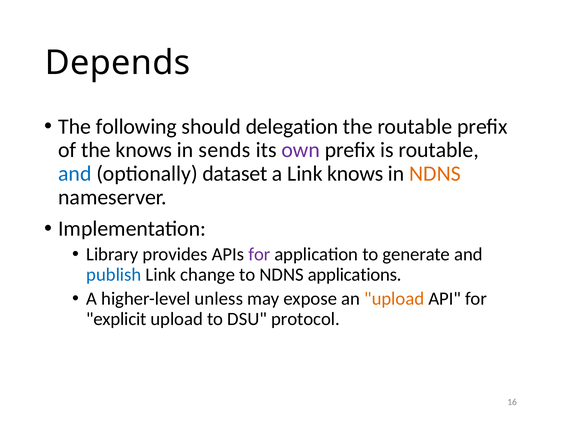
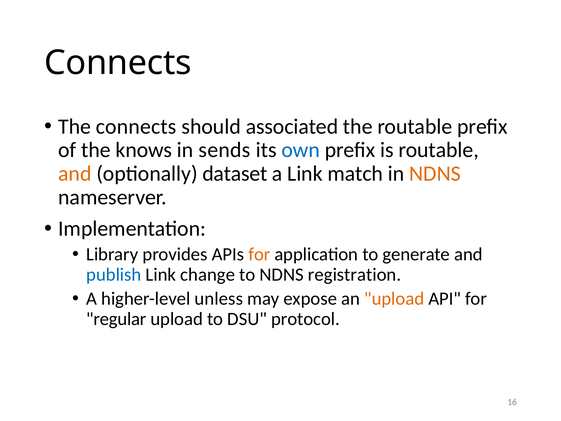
Depends at (118, 63): Depends -> Connects
The following: following -> connects
delegation: delegation -> associated
own colour: purple -> blue
and at (75, 174) colour: blue -> orange
Link knows: knows -> match
for at (259, 254) colour: purple -> orange
applications: applications -> registration
explicit: explicit -> regular
